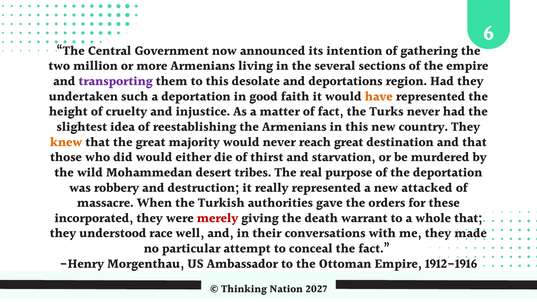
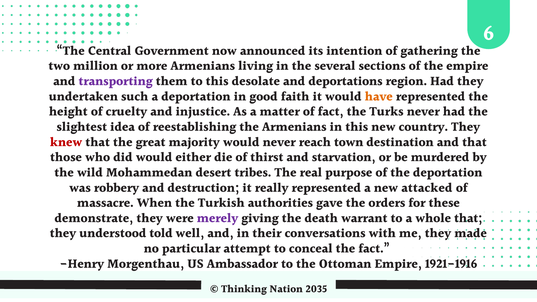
knew colour: orange -> red
reach great: great -> town
incorporated: incorporated -> demonstrate
merely colour: red -> purple
race: race -> told
1912-1916: 1912-1916 -> 1921-1916
2027: 2027 -> 2035
